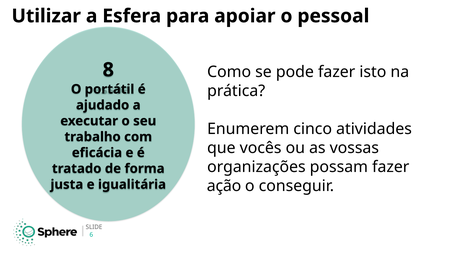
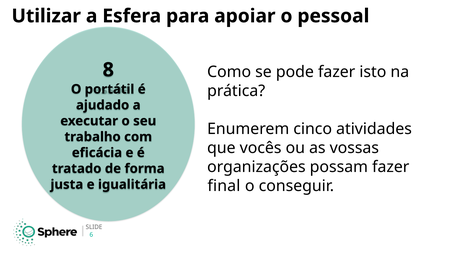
ação: ação -> final
